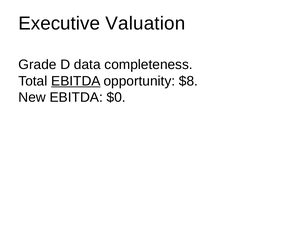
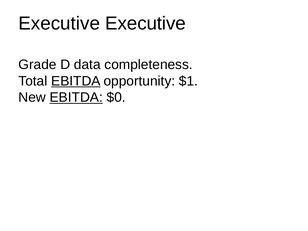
Executive Valuation: Valuation -> Executive
$8: $8 -> $1
EBITDA at (76, 97) underline: none -> present
